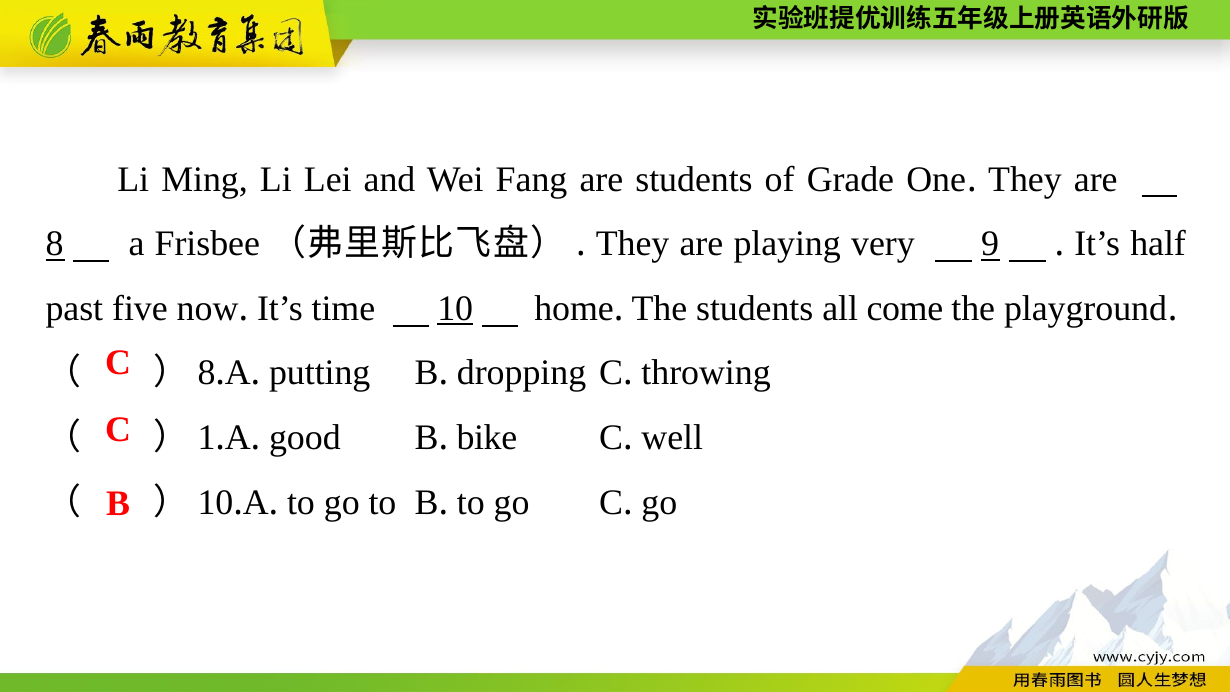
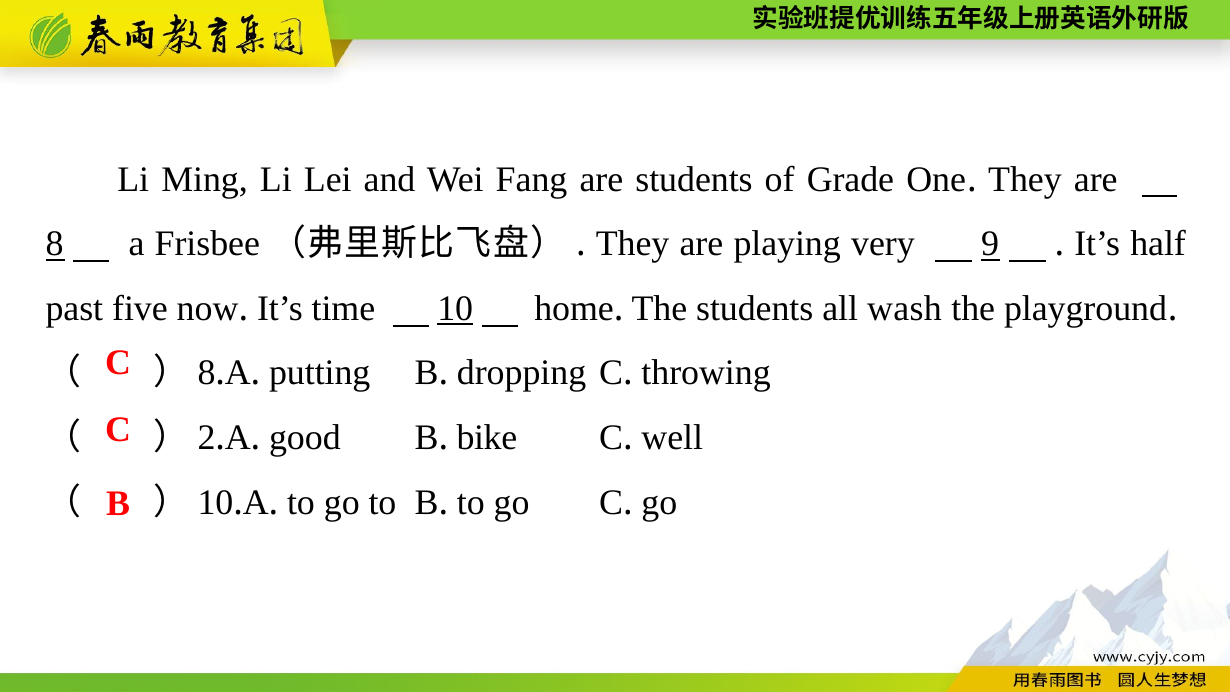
come: come -> wash
1: 1 -> 2
